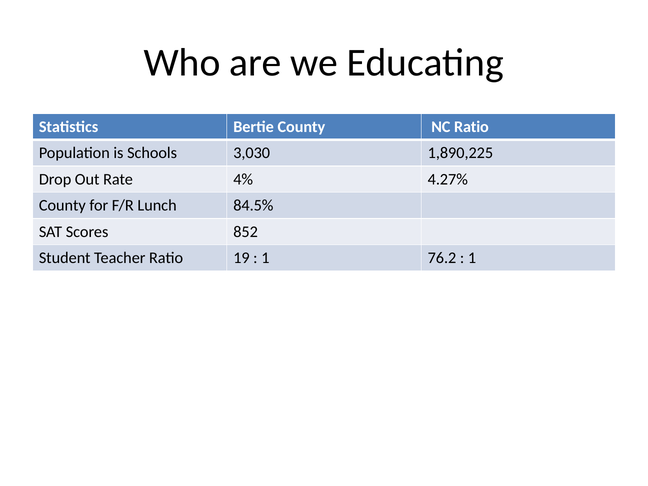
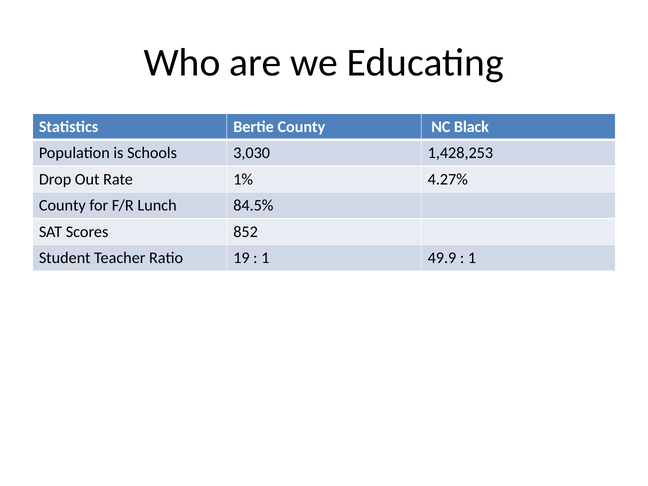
NC Ratio: Ratio -> Black
1,890,225: 1,890,225 -> 1,428,253
4%: 4% -> 1%
76.2: 76.2 -> 49.9
